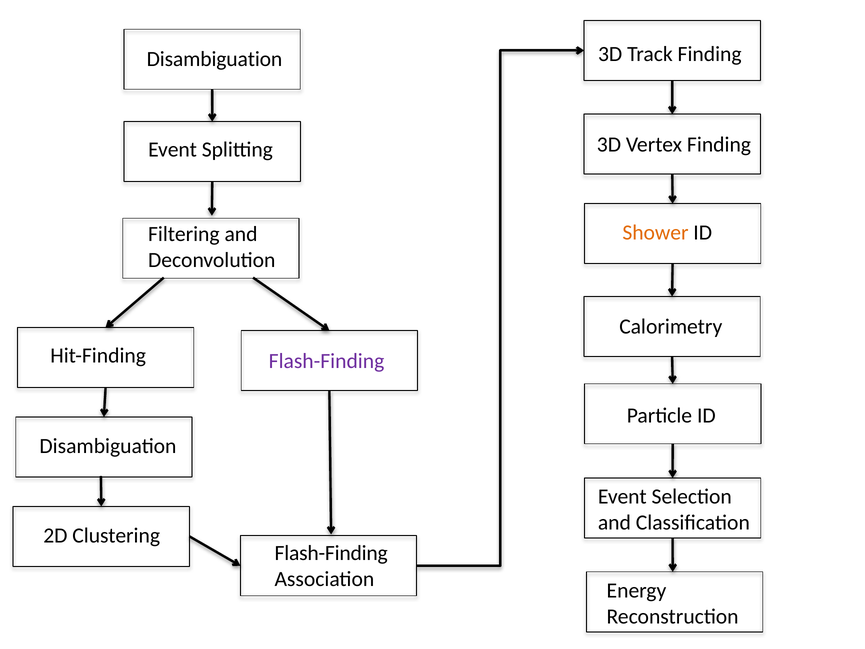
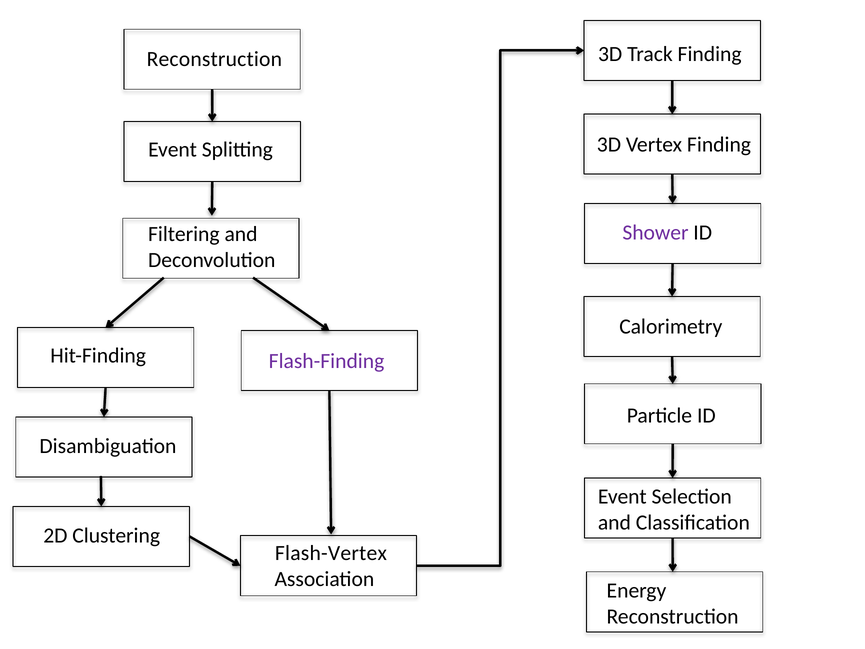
Disambiguation at (214, 59): Disambiguation -> Reconstruction
Shower colour: orange -> purple
Flash-Finding at (331, 553): Flash-Finding -> Flash-Vertex
